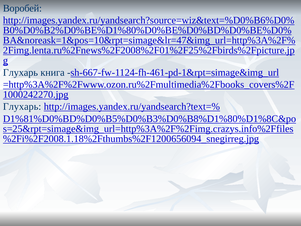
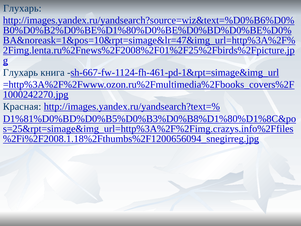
Воробей at (22, 8): Воробей -> Глухарь
Глухарь at (22, 107): Глухарь -> Красная
